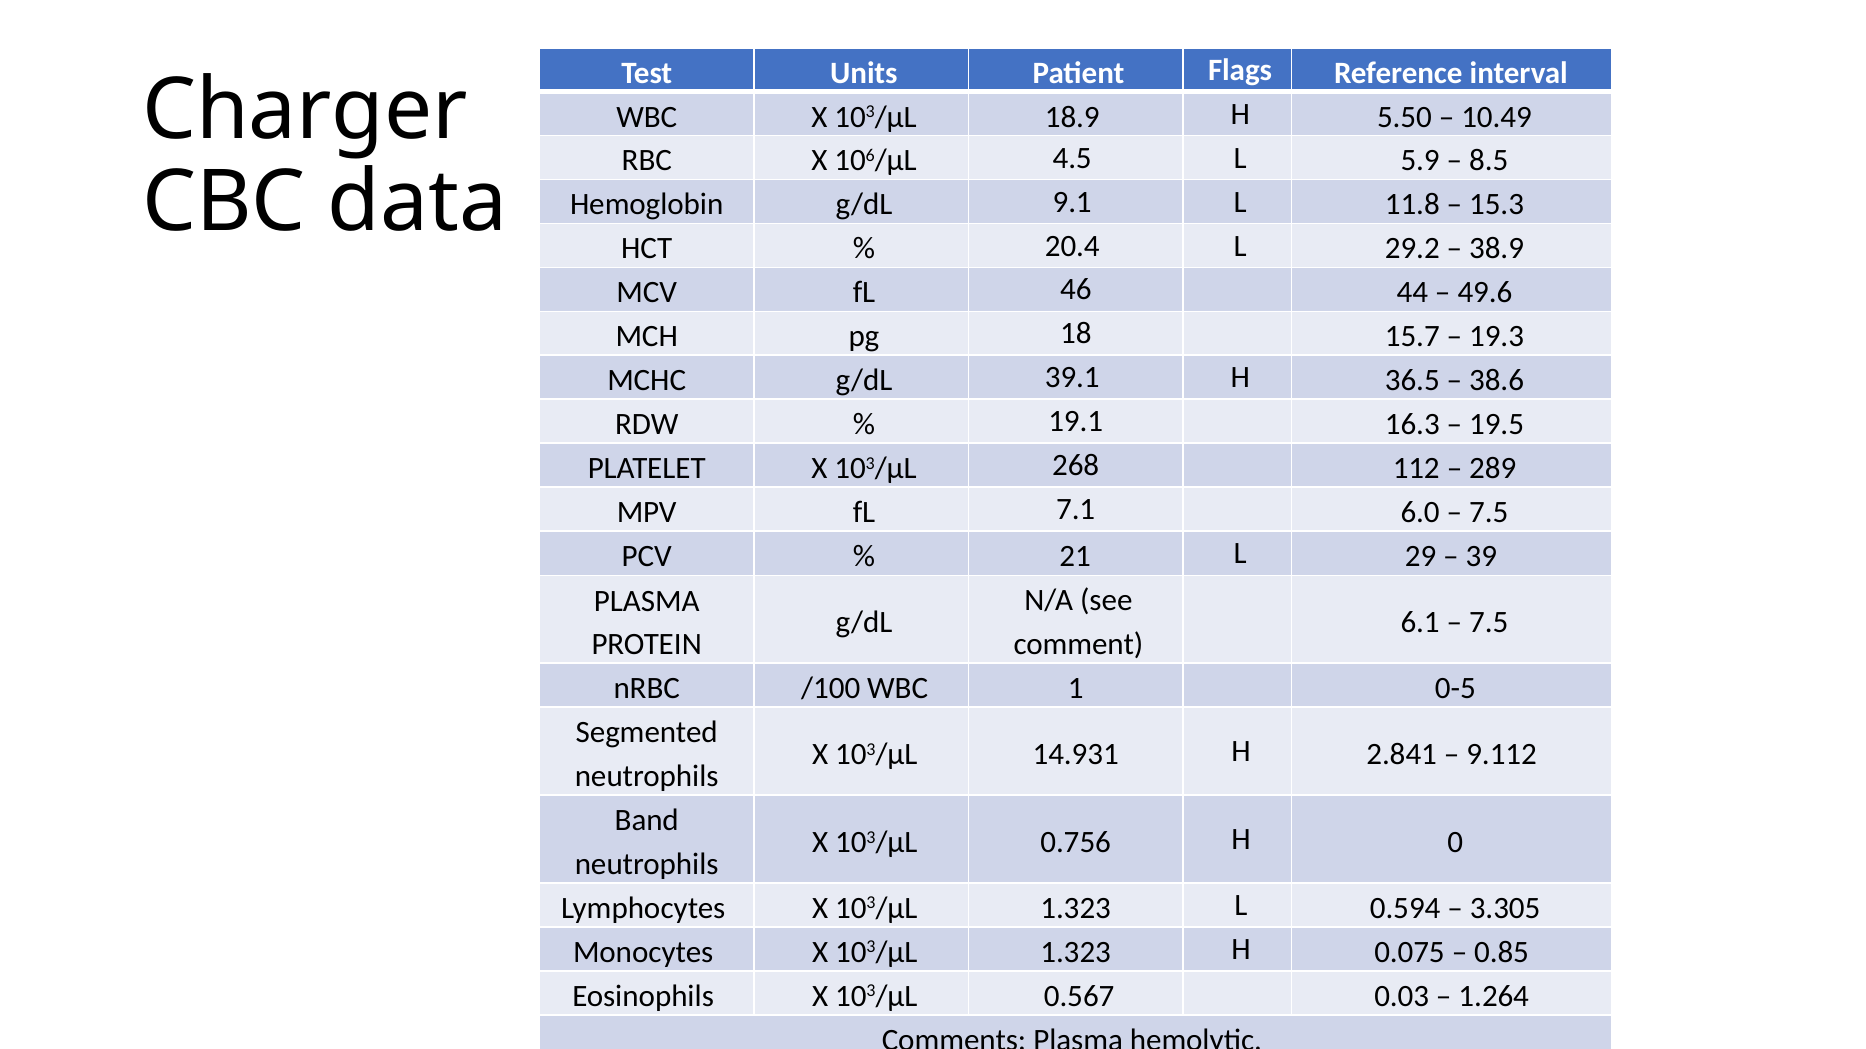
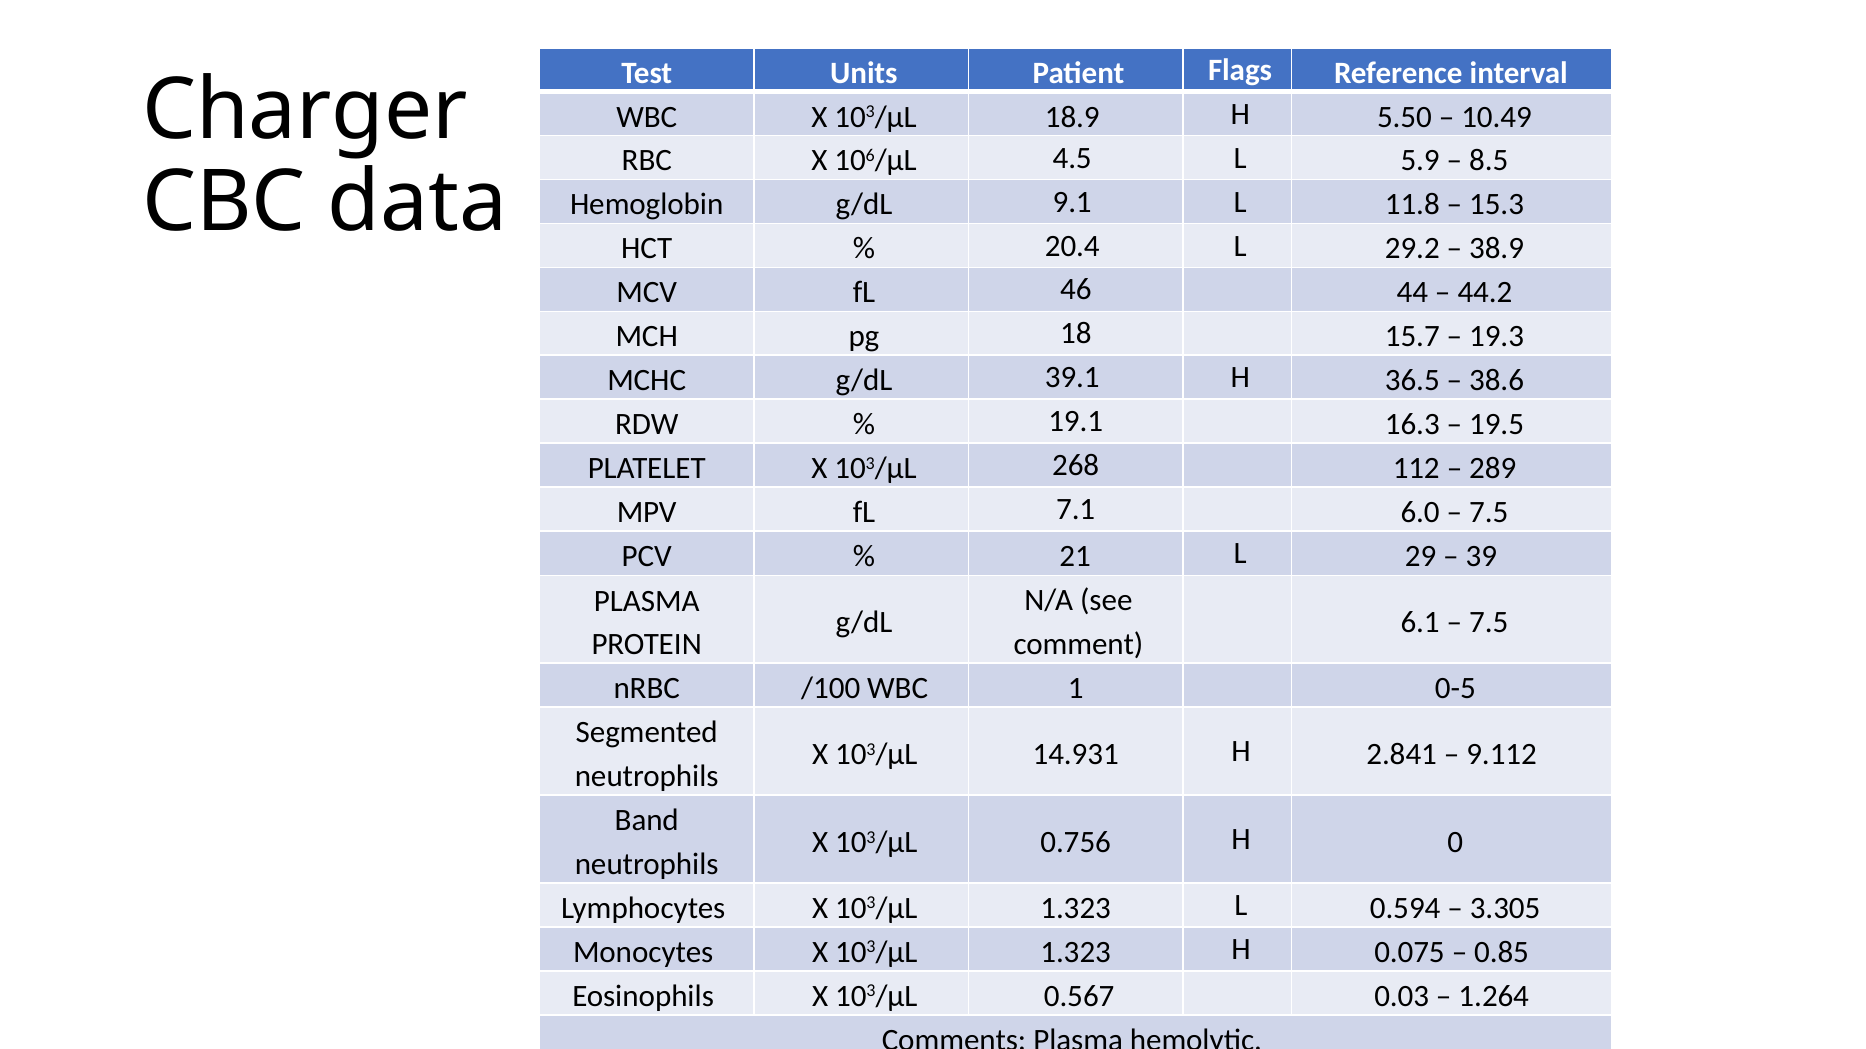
49.6: 49.6 -> 44.2
